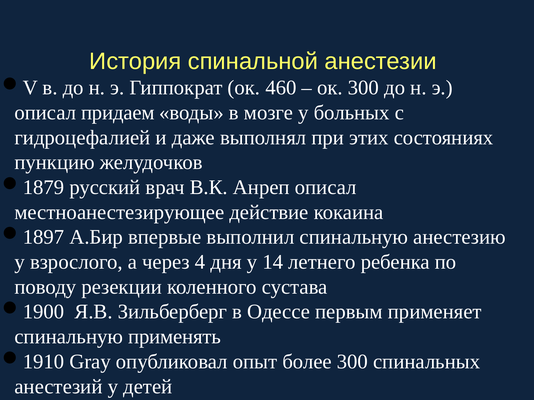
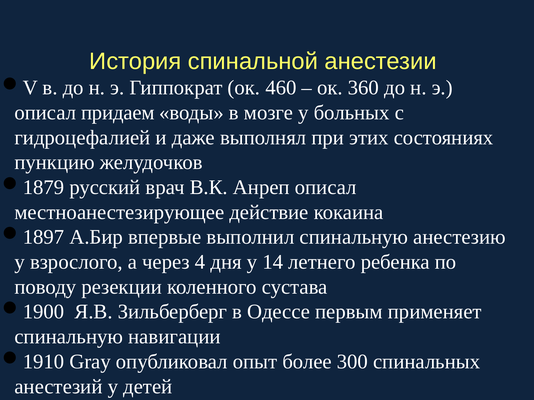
ок 300: 300 -> 360
применять: применять -> навигации
